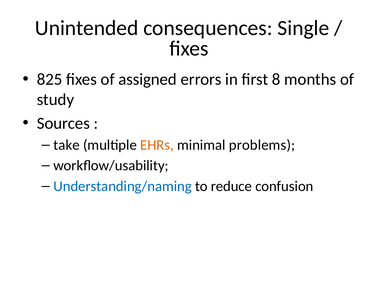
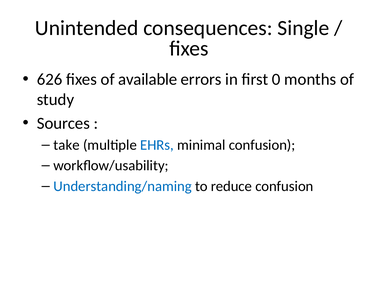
825: 825 -> 626
assigned: assigned -> available
8: 8 -> 0
EHRs colour: orange -> blue
minimal problems: problems -> confusion
